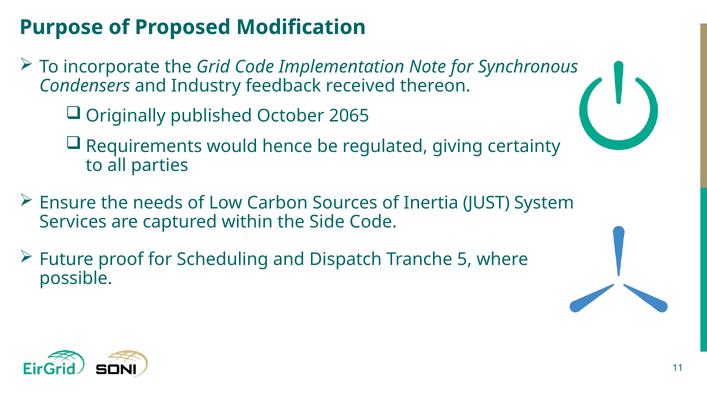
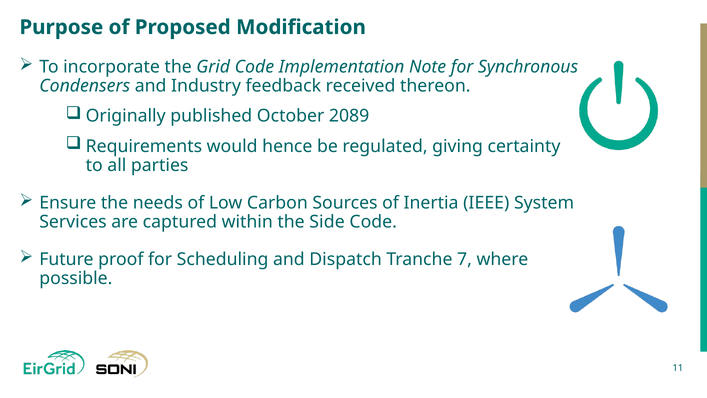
2065: 2065 -> 2089
JUST: JUST -> IEEE
5: 5 -> 7
